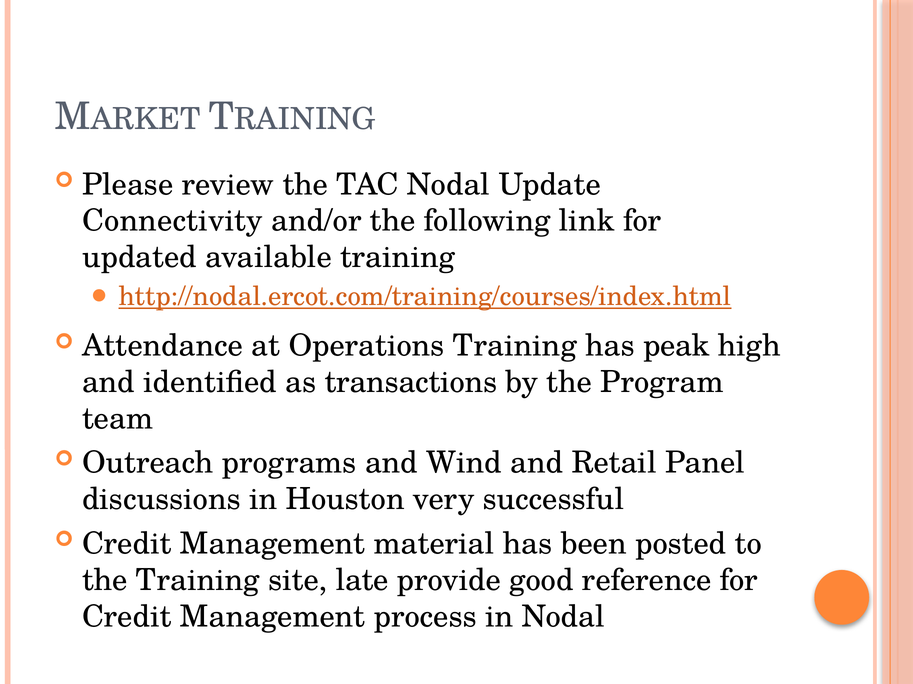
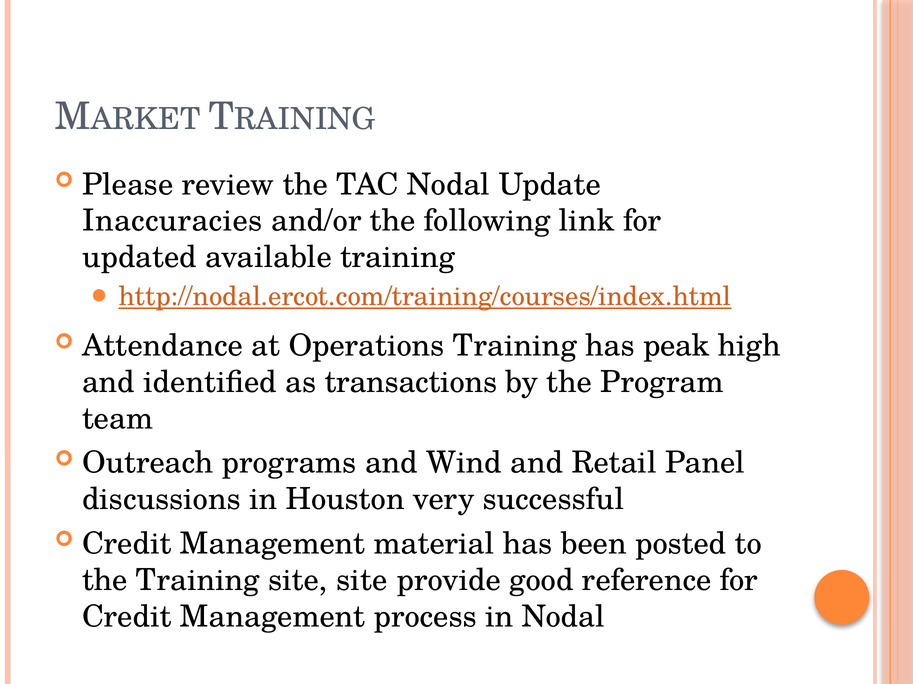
Connectivity: Connectivity -> Inaccuracies
site late: late -> site
